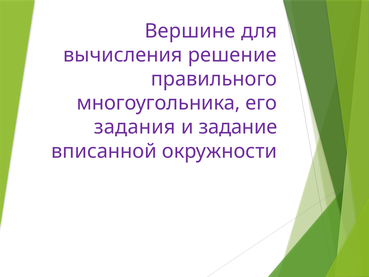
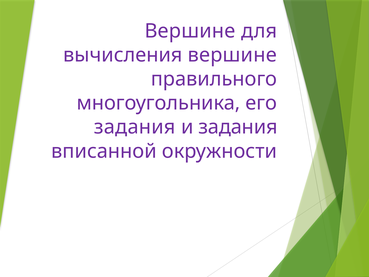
вычисления решение: решение -> вершине
и задание: задание -> задания
